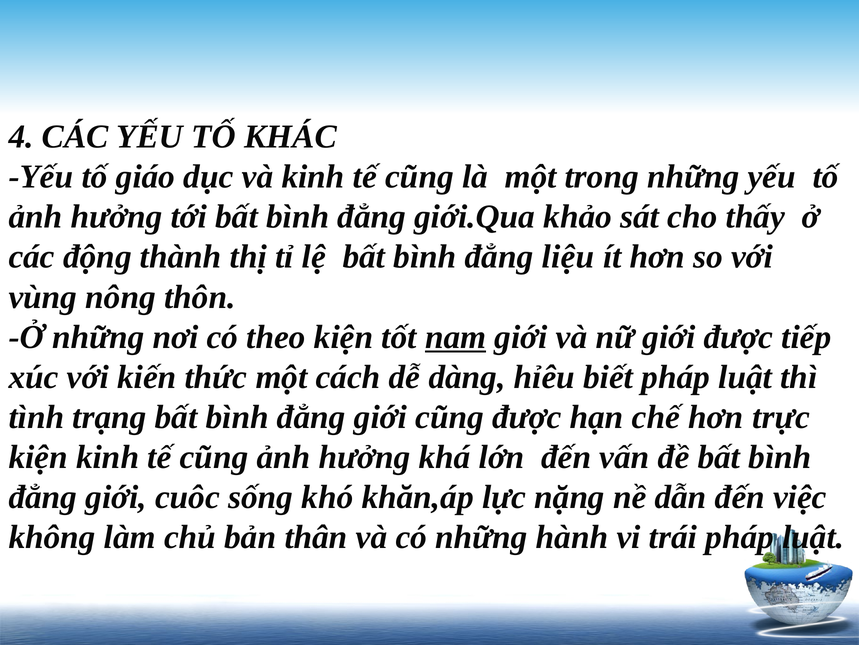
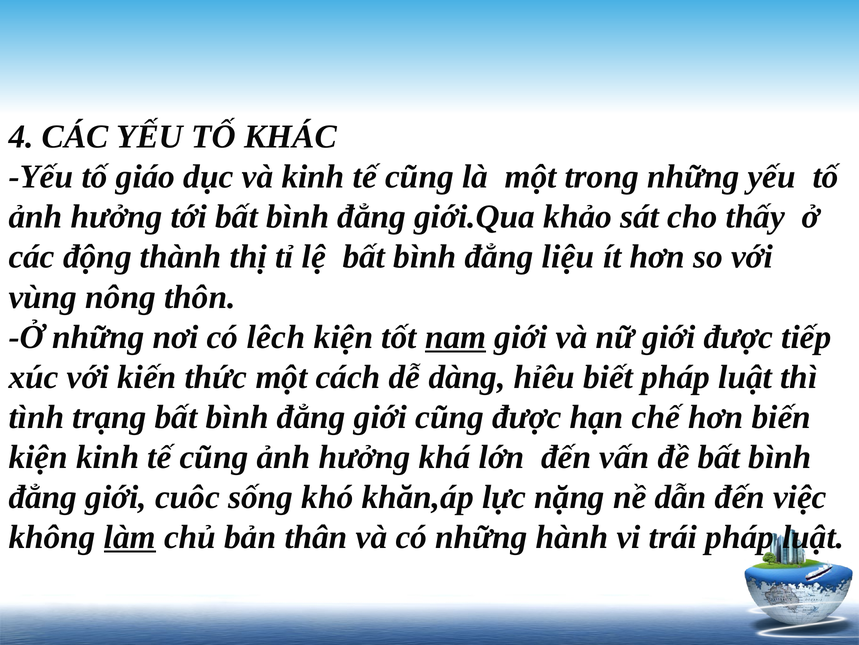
theo: theo -> lêch
trực: trực -> biến
làm underline: none -> present
